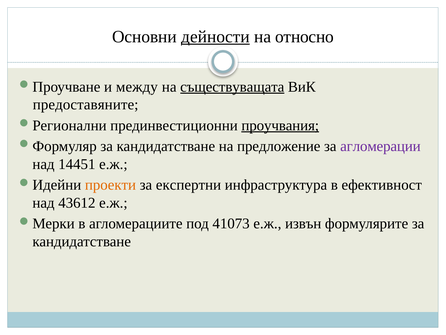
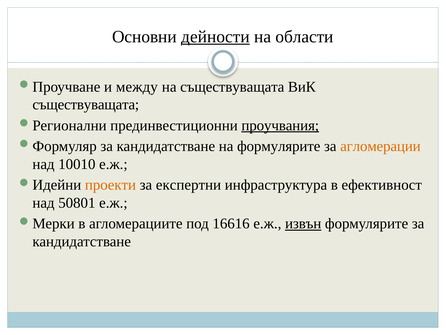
относно: относно -> области
съществуващата at (232, 87) underline: present -> none
предоставяните at (86, 104): предоставяните -> съществуващата
на предложение: предложение -> формулярите
агломерации colour: purple -> orange
14451: 14451 -> 10010
43612: 43612 -> 50801
41073: 41073 -> 16616
извън underline: none -> present
